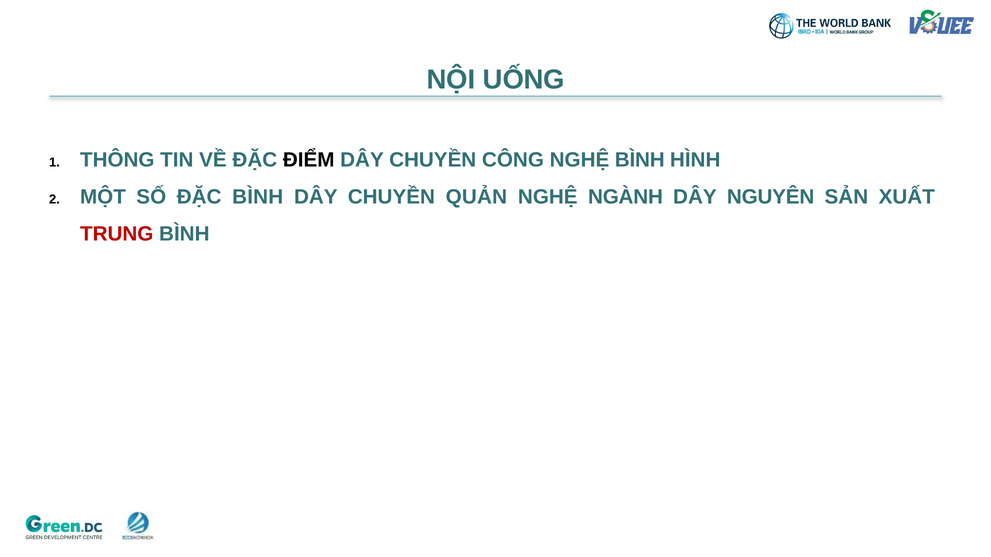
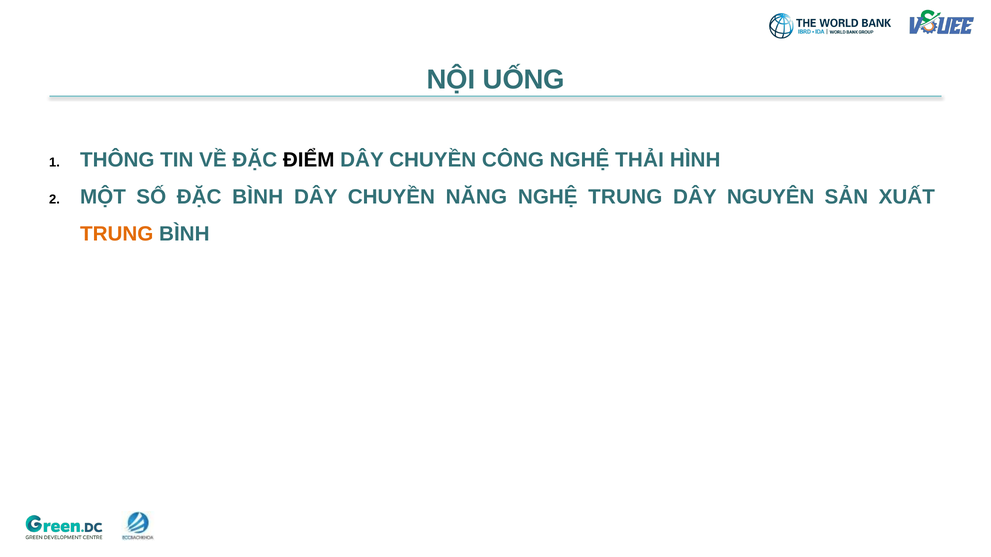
NGHỆ BÌNH: BÌNH -> THẢI
QUẢN: QUẢN -> NĂNG
NGHỆ NGÀNH: NGÀNH -> TRUNG
TRUNG at (117, 234) colour: red -> orange
